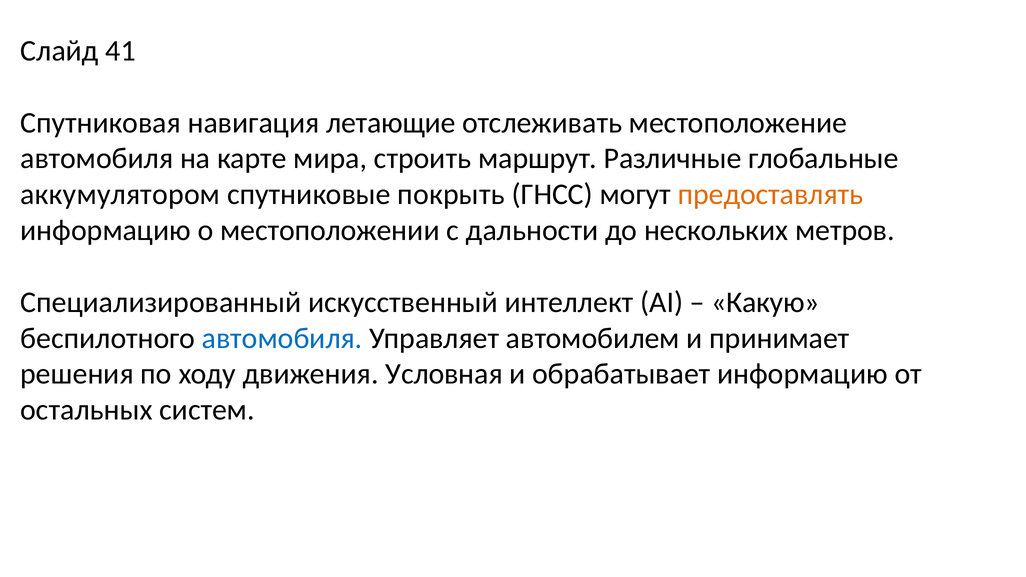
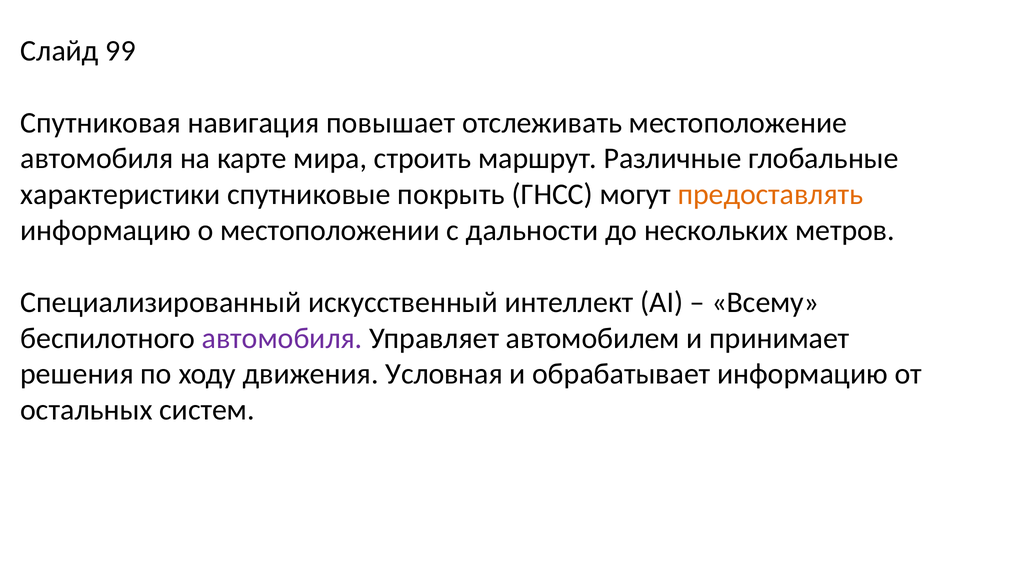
41: 41 -> 99
летающие: летающие -> повышает
аккумулятором: аккумулятором -> характеристики
Какую: Какую -> Всему
автомобиля at (282, 338) colour: blue -> purple
